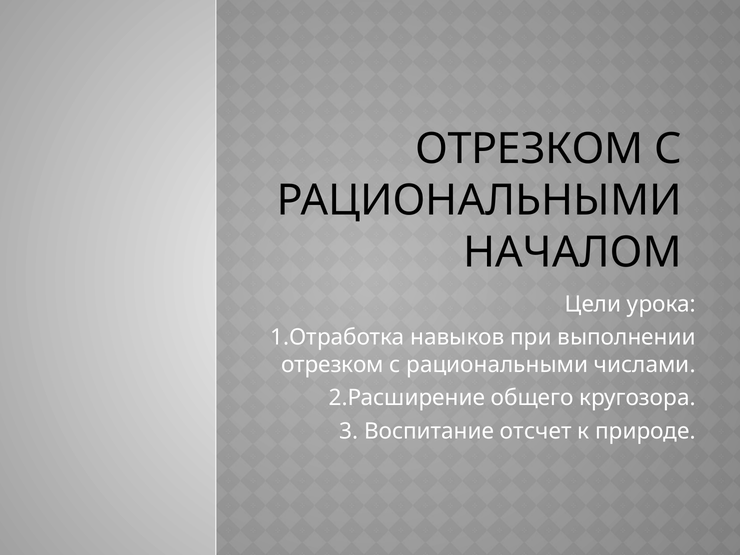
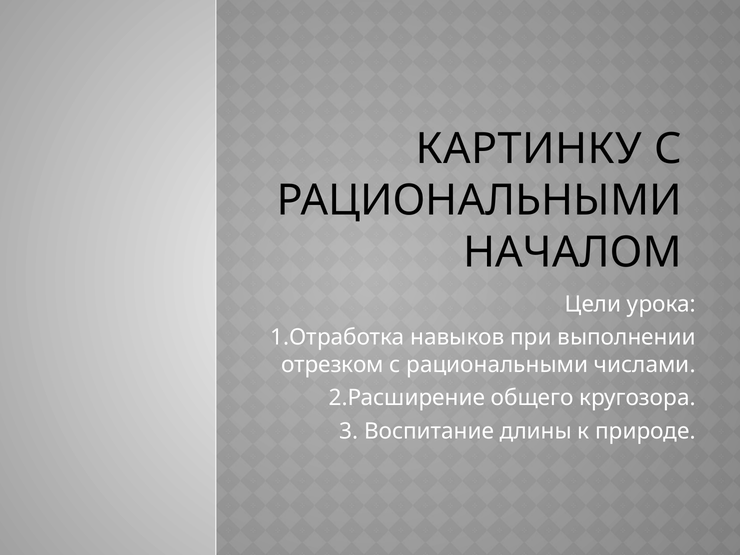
ОТРЕЗКОМ at (529, 149): ОТРЕЗКОМ -> КАРТИНКУ
отсчет: отсчет -> длины
